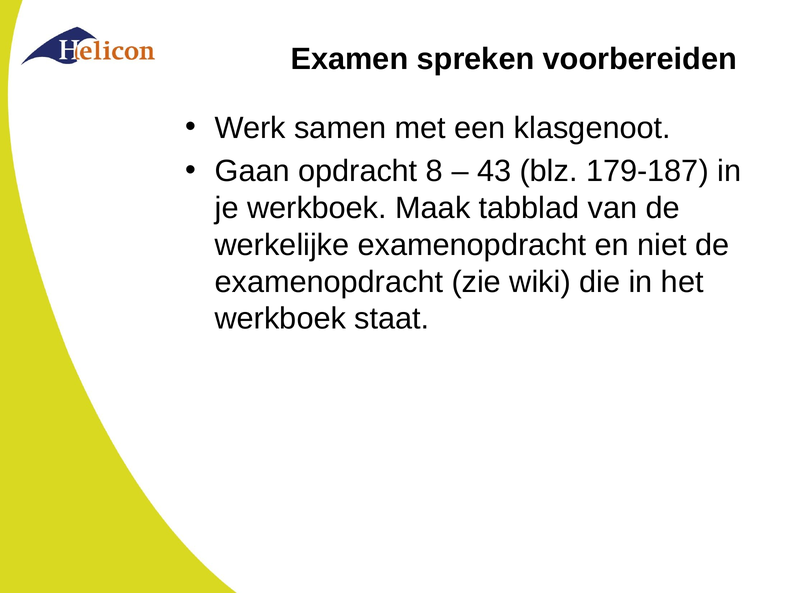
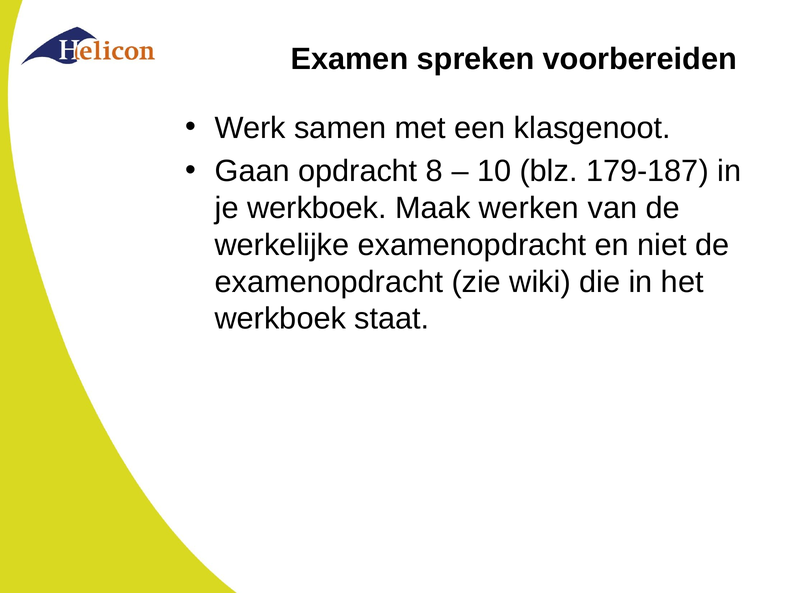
43: 43 -> 10
tabblad: tabblad -> werken
